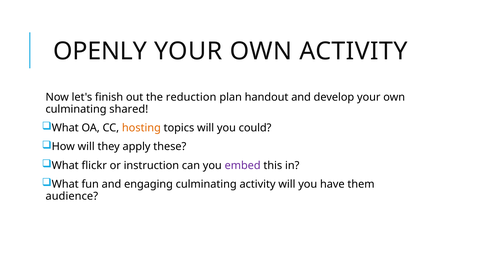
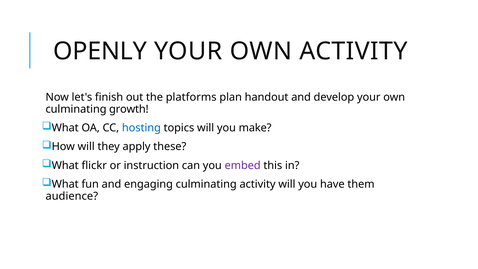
reduction: reduction -> platforms
shared: shared -> growth
hosting colour: orange -> blue
could: could -> make
